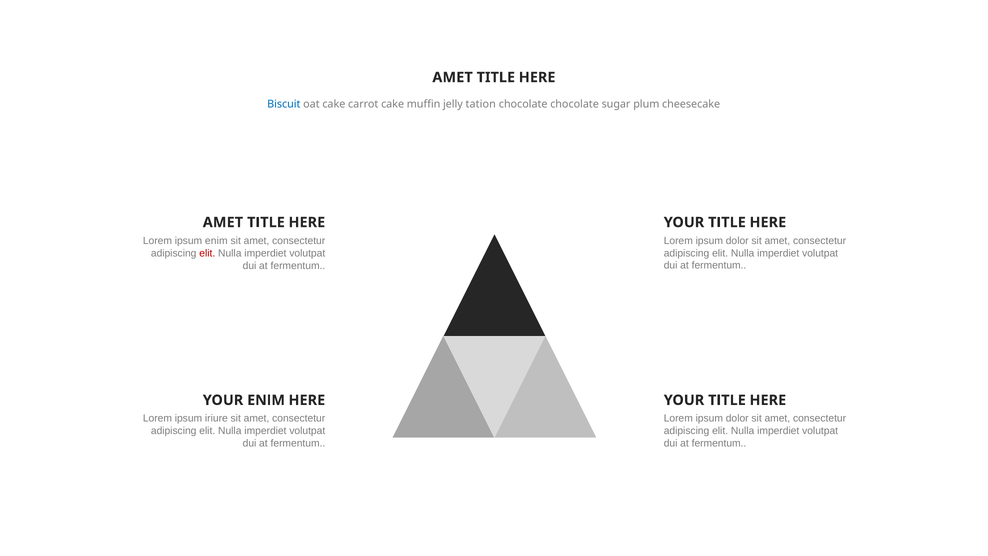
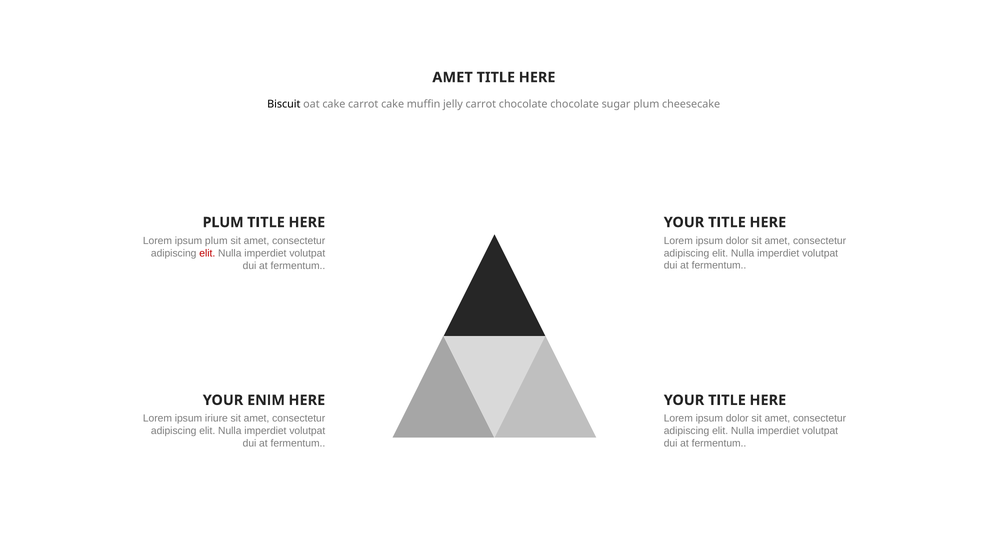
Biscuit colour: blue -> black
jelly tation: tation -> carrot
AMET at (223, 222): AMET -> PLUM
ipsum enim: enim -> plum
